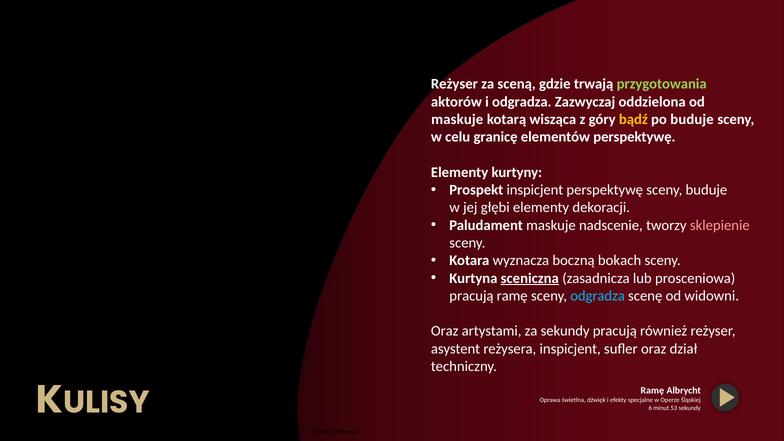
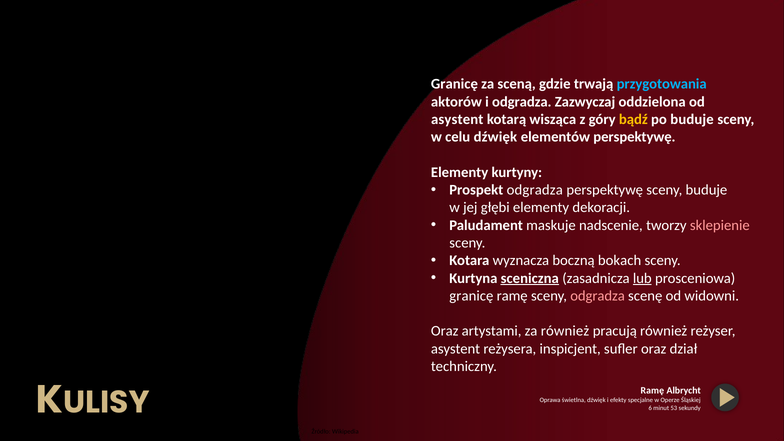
Reżyser at (454, 84): Reżyser -> Granicę
przygotowania colour: light green -> light blue
maskuje at (457, 119): maskuje -> asystent
celu granicę: granicę -> dźwięk
Prospekt inspicjent: inspicjent -> odgradza
lub underline: none -> present
pracują at (471, 296): pracują -> granicę
odgradza at (598, 296) colour: light blue -> pink
za sekundy: sekundy -> również
